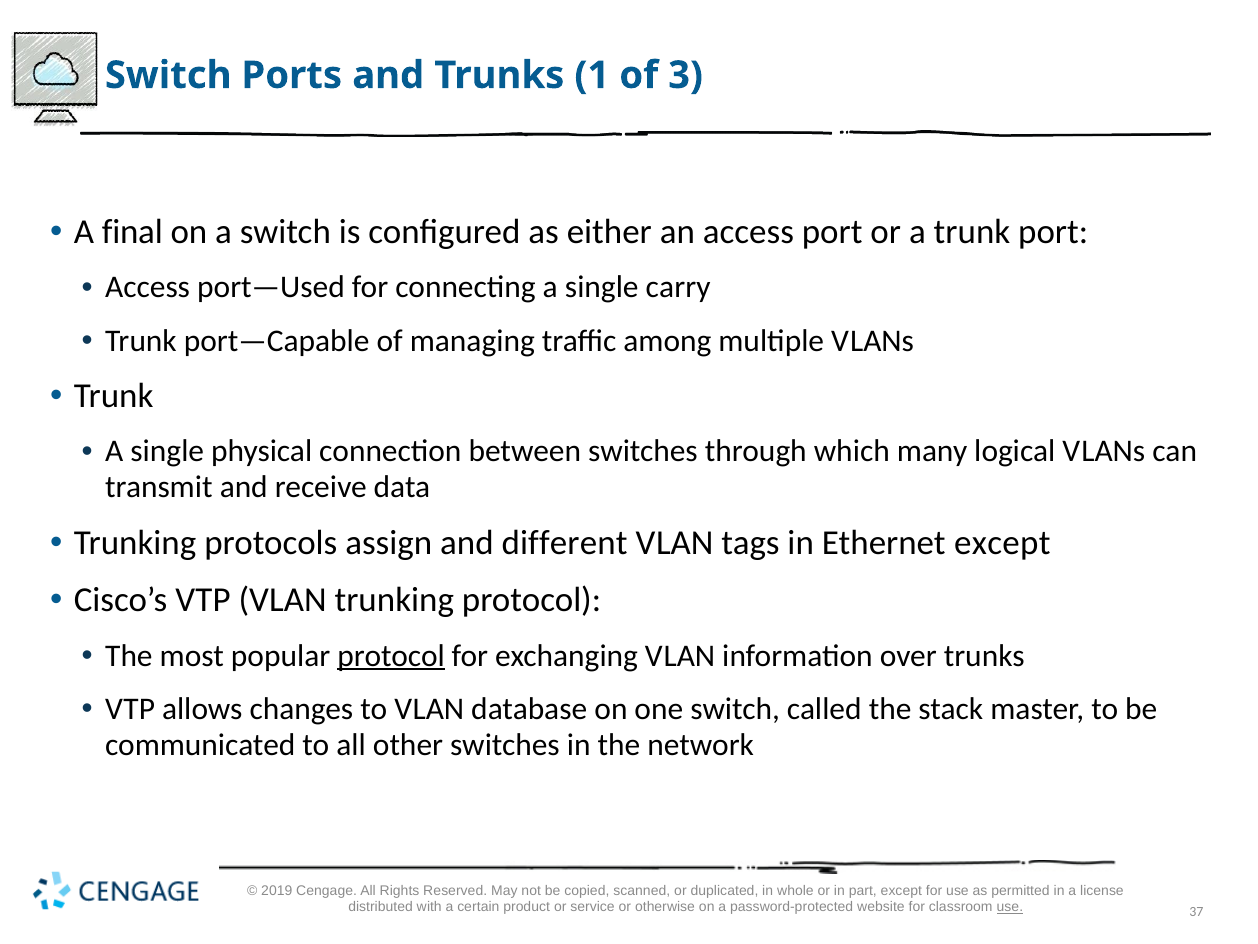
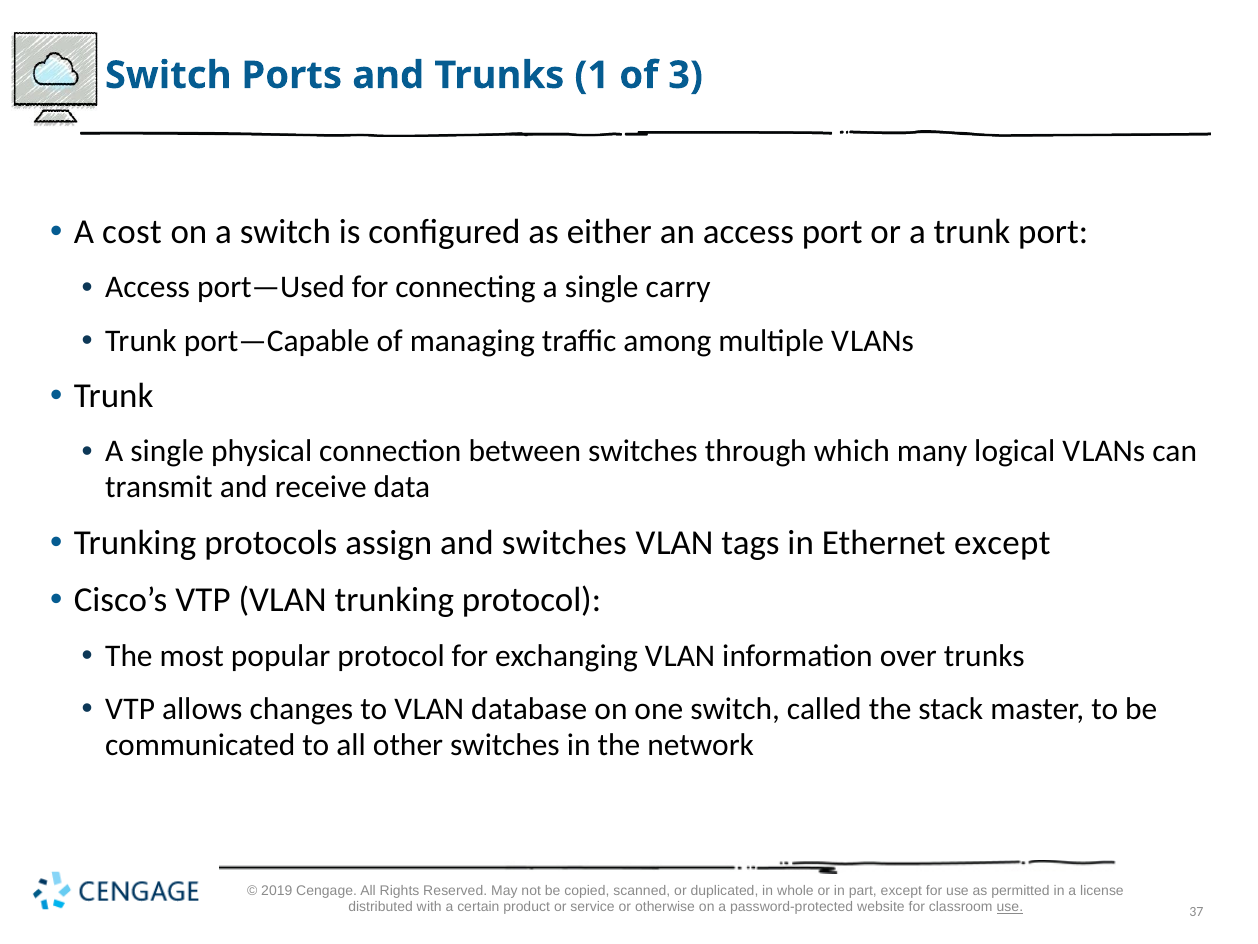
final: final -> cost
and different: different -> switches
protocol at (391, 655) underline: present -> none
